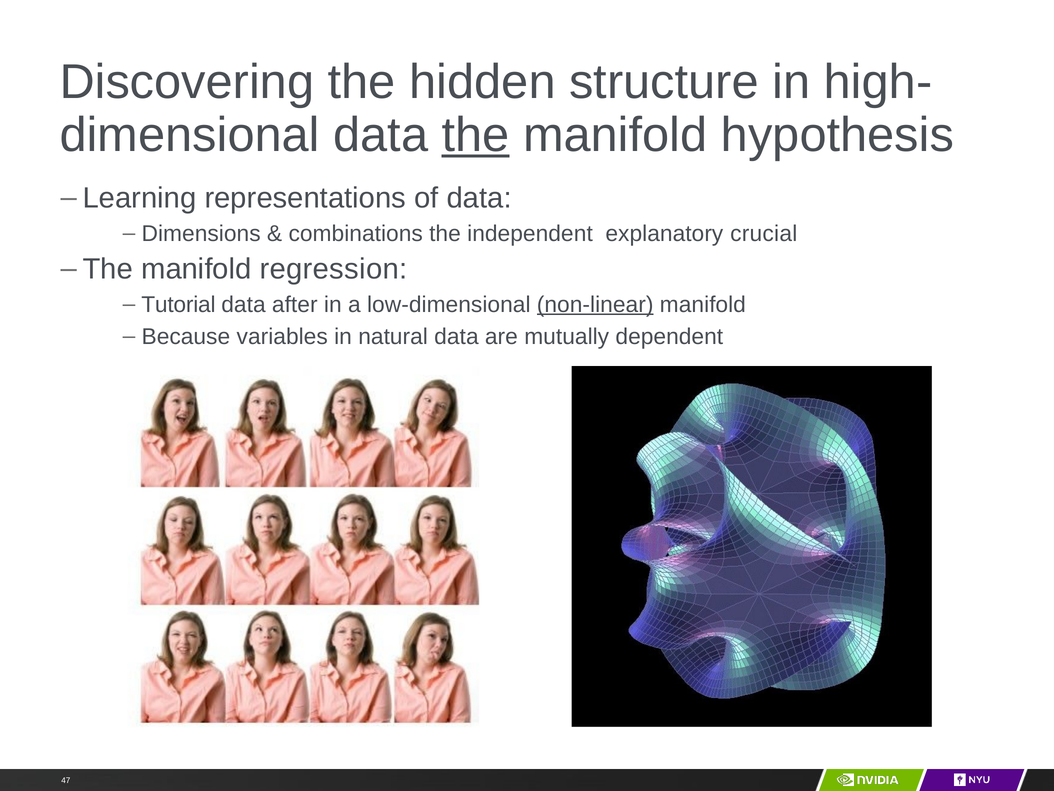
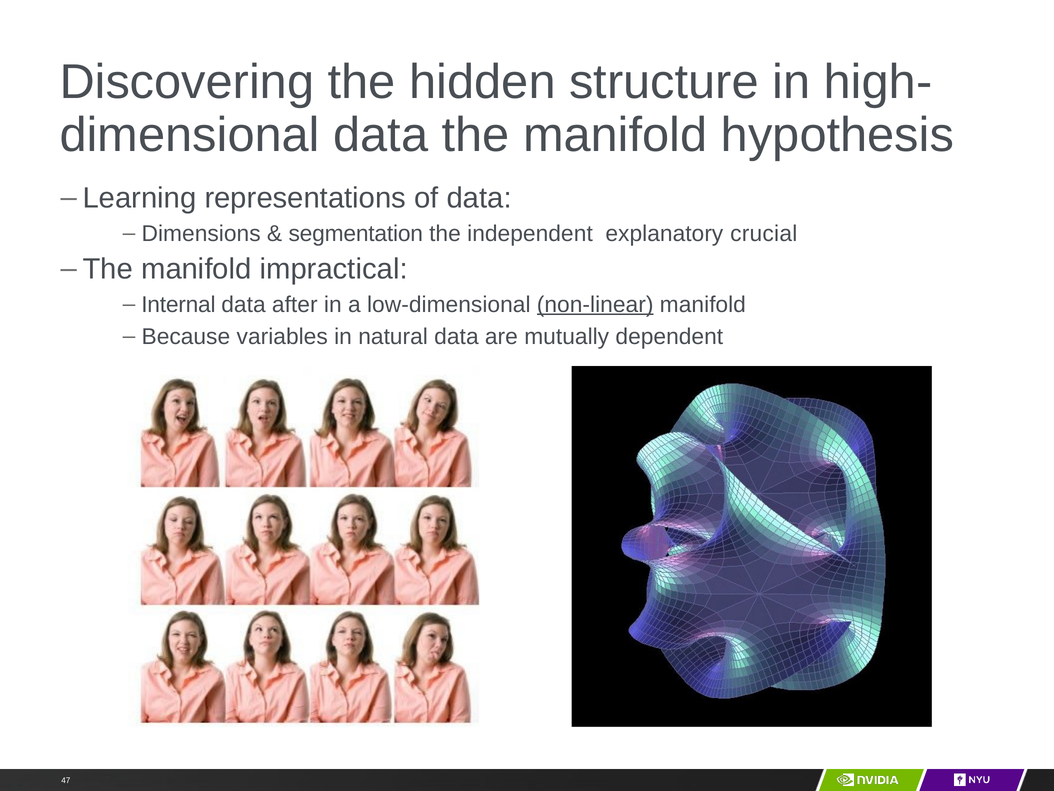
the at (476, 135) underline: present -> none
combinations: combinations -> segmentation
regression: regression -> impractical
Tutorial: Tutorial -> Internal
